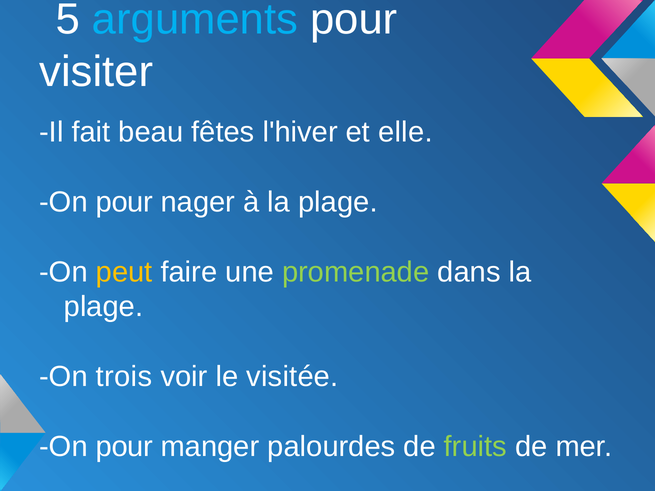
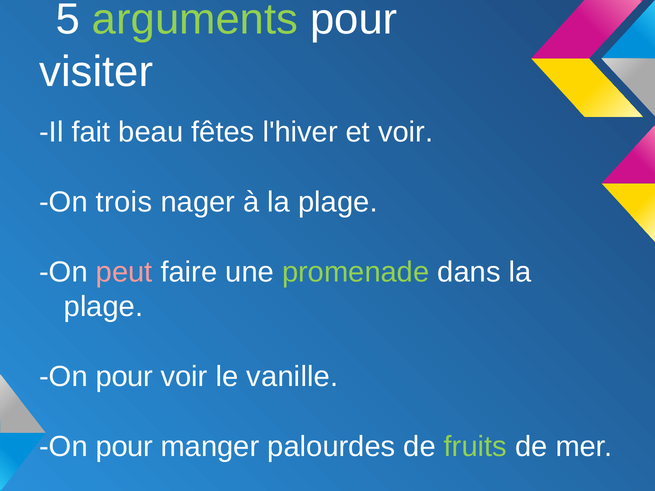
arguments colour: light blue -> light green
et elle: elle -> voir
pour at (124, 202): pour -> trois
peut colour: yellow -> pink
trois at (124, 377): trois -> pour
visitée: visitée -> vanille
